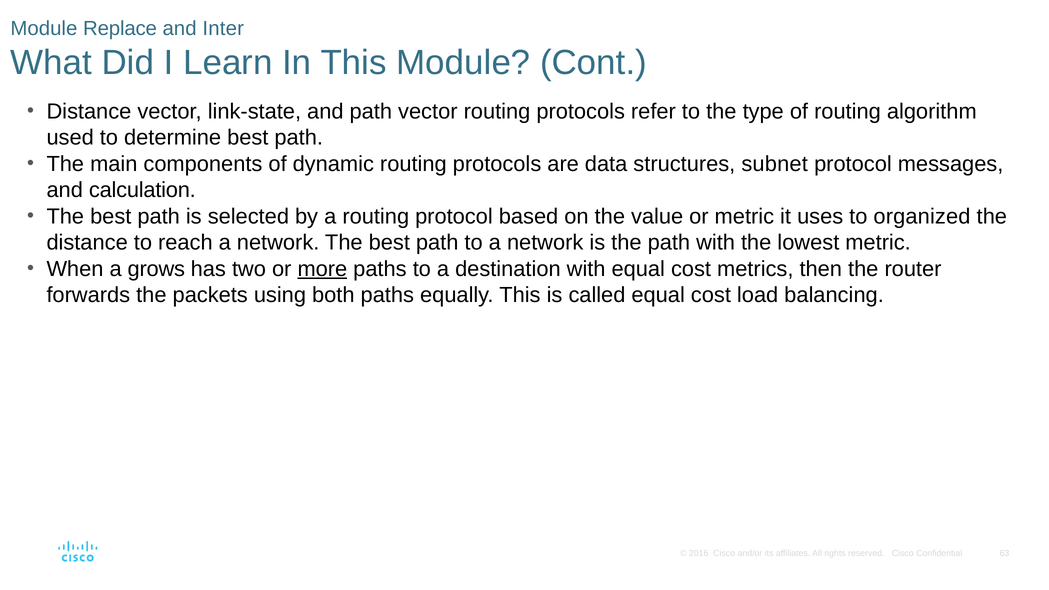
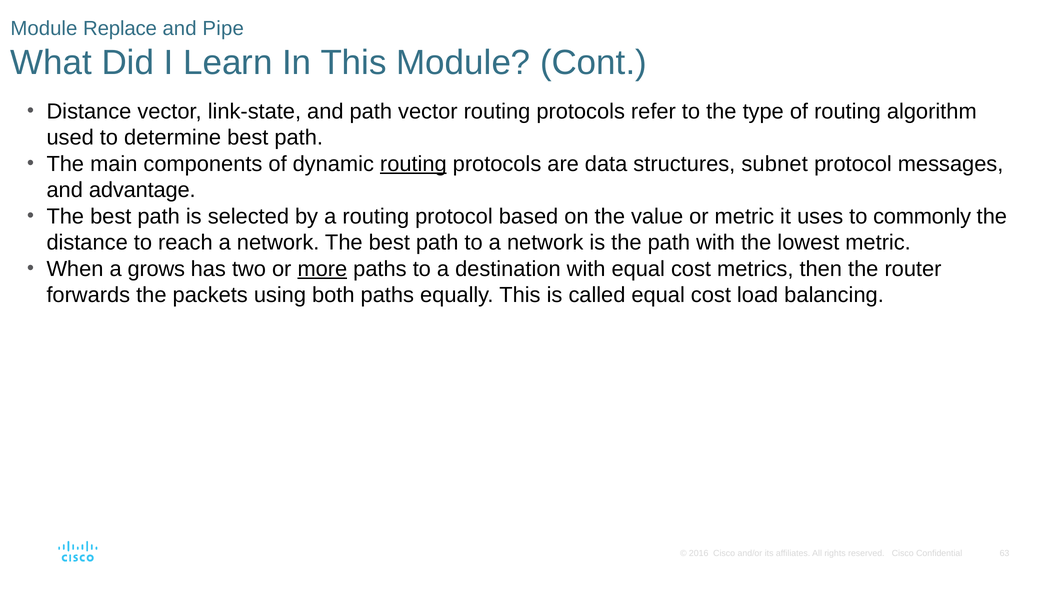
Inter: Inter -> Pipe
routing at (413, 164) underline: none -> present
calculation: calculation -> advantage
organized: organized -> commonly
